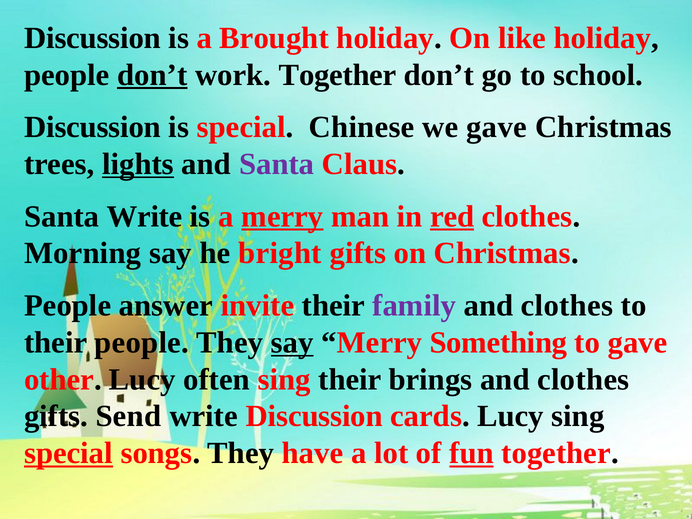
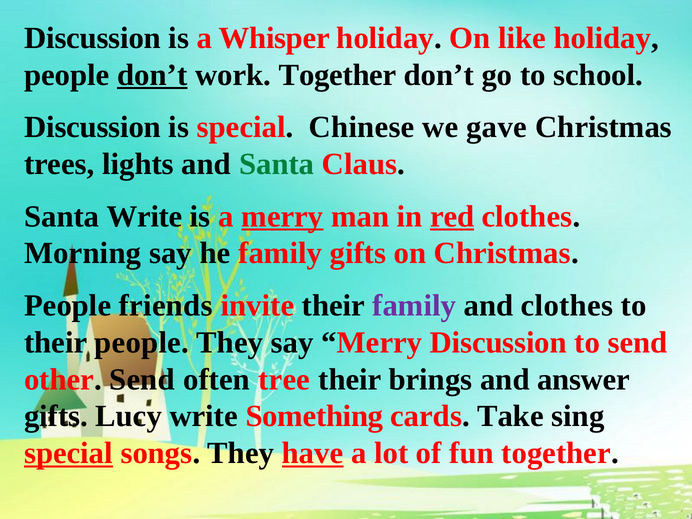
Brought: Brought -> Whisper
lights underline: present -> none
Santa at (277, 164) colour: purple -> green
he bright: bright -> family
answer: answer -> friends
say at (292, 342) underline: present -> none
Merry Something: Something -> Discussion
to gave: gave -> send
other Lucy: Lucy -> Send
often sing: sing -> tree
clothes at (583, 379): clothes -> answer
Send: Send -> Lucy
write Discussion: Discussion -> Something
cards Lucy: Lucy -> Take
have underline: none -> present
fun underline: present -> none
